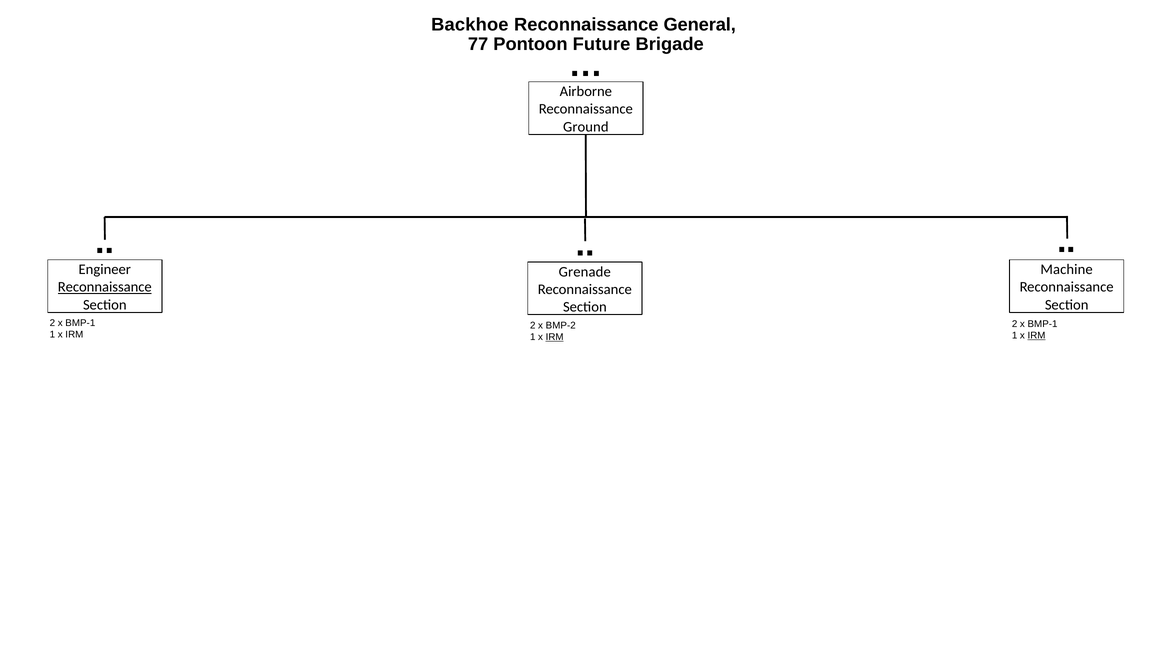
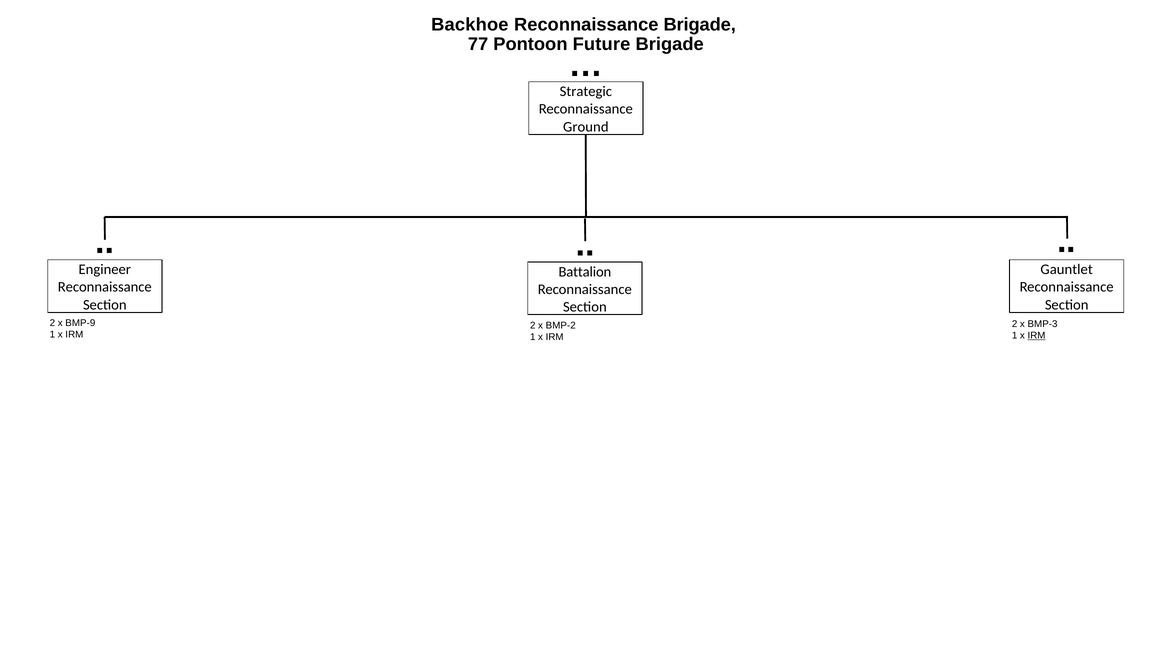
Reconnaissance General: General -> Brigade
Airborne: Airborne -> Strategic
Machine: Machine -> Gauntlet
Grenade: Grenade -> Battalion
Reconnaissance at (105, 287) underline: present -> none
BMP-1 at (80, 323): BMP-1 -> BMP-9
BMP-1 at (1043, 324): BMP-1 -> BMP-3
IRM at (555, 337) underline: present -> none
